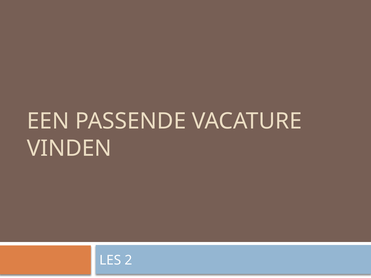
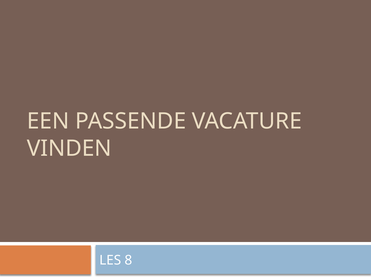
2: 2 -> 8
